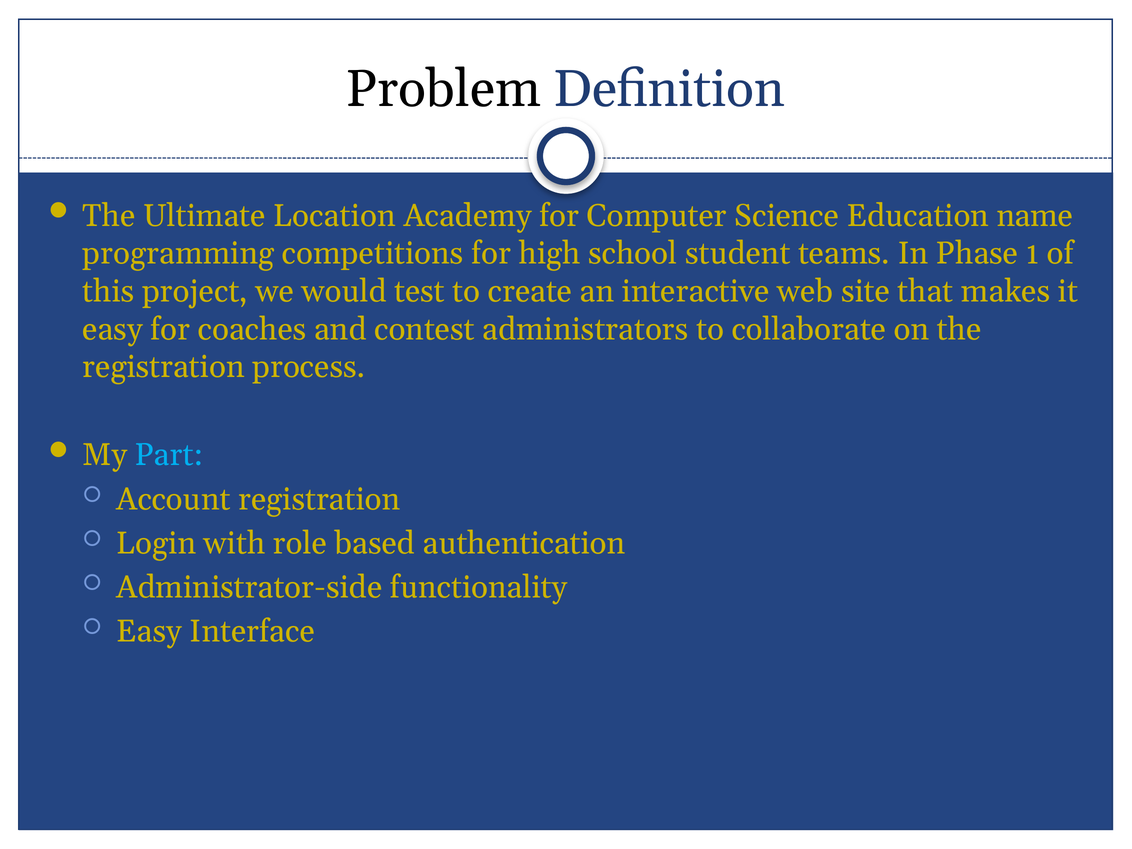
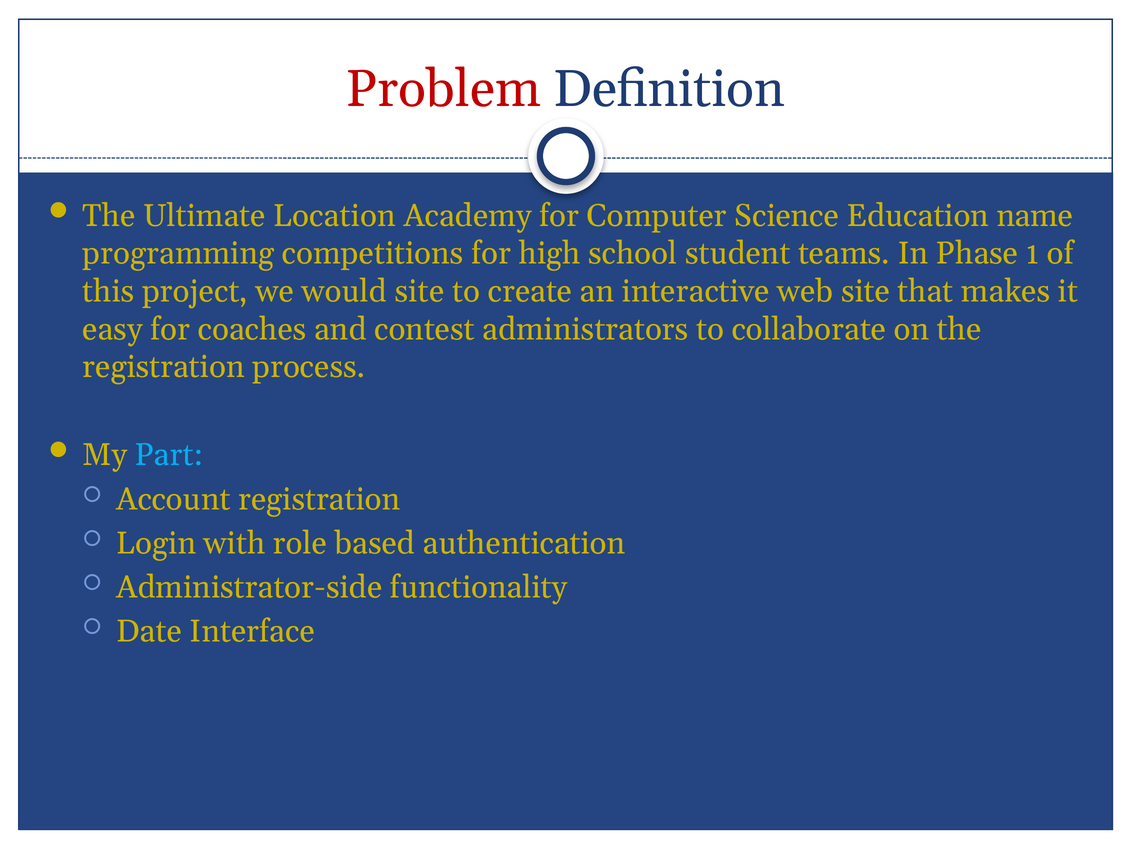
Problem colour: black -> red
would test: test -> site
Easy at (149, 631): Easy -> Date
